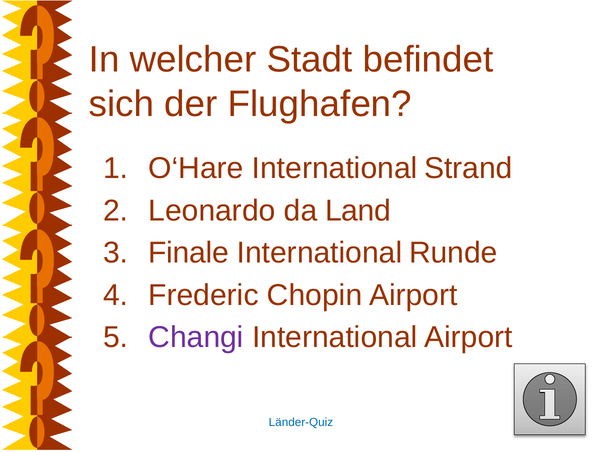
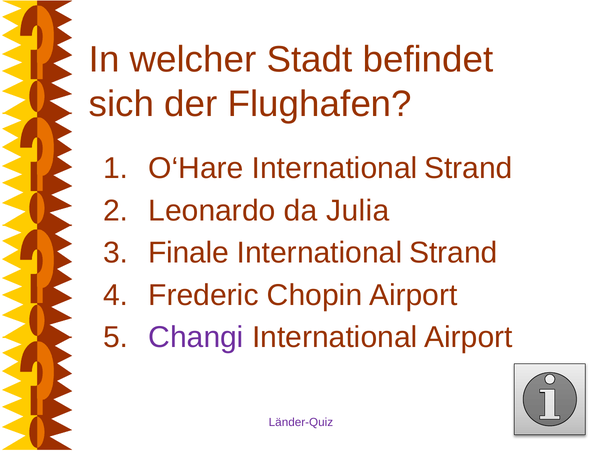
Land: Land -> Julia
Runde at (453, 253): Runde -> Strand
Länder-Quiz colour: blue -> purple
